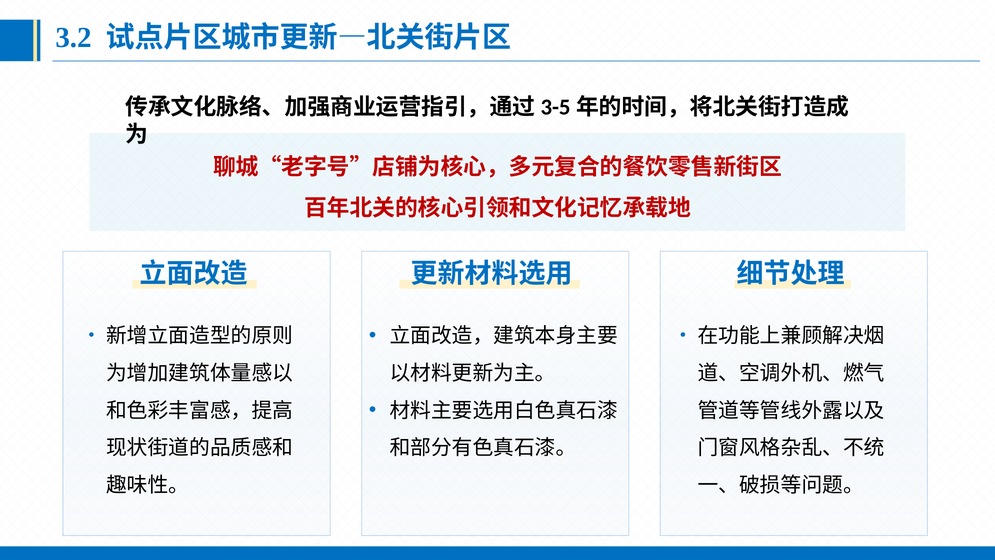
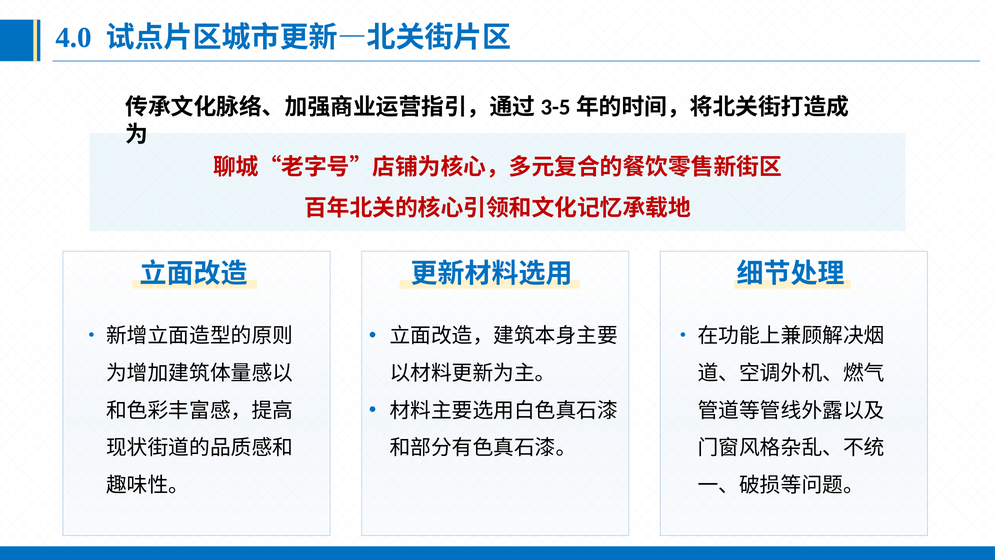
3.2: 3.2 -> 4.0
